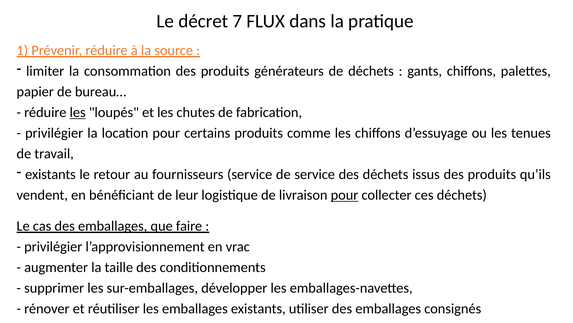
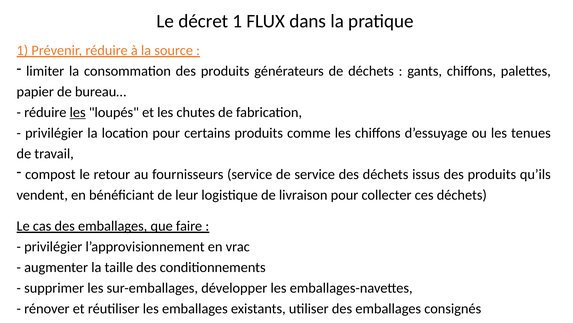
décret 7: 7 -> 1
existants at (50, 174): existants -> compost
pour at (344, 195) underline: present -> none
